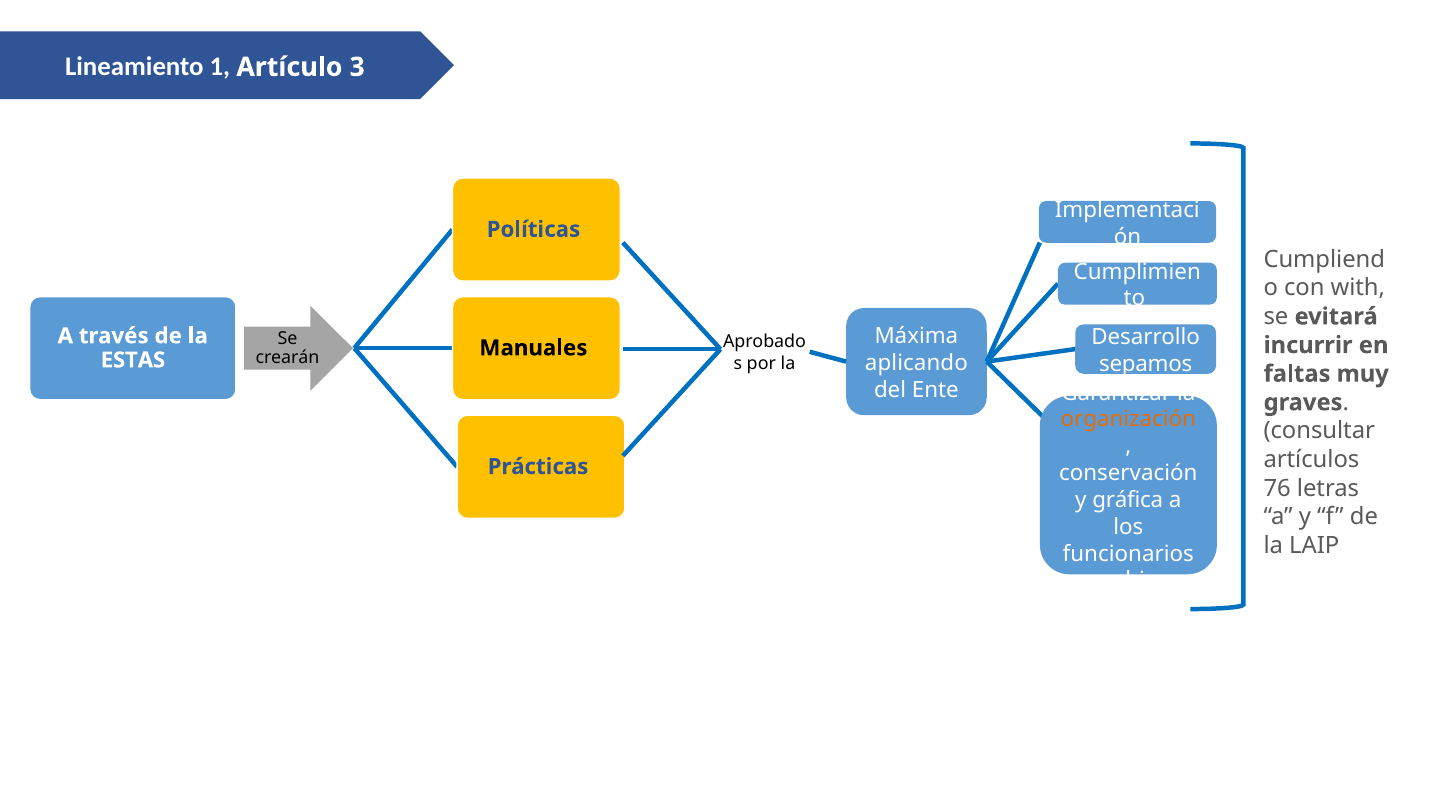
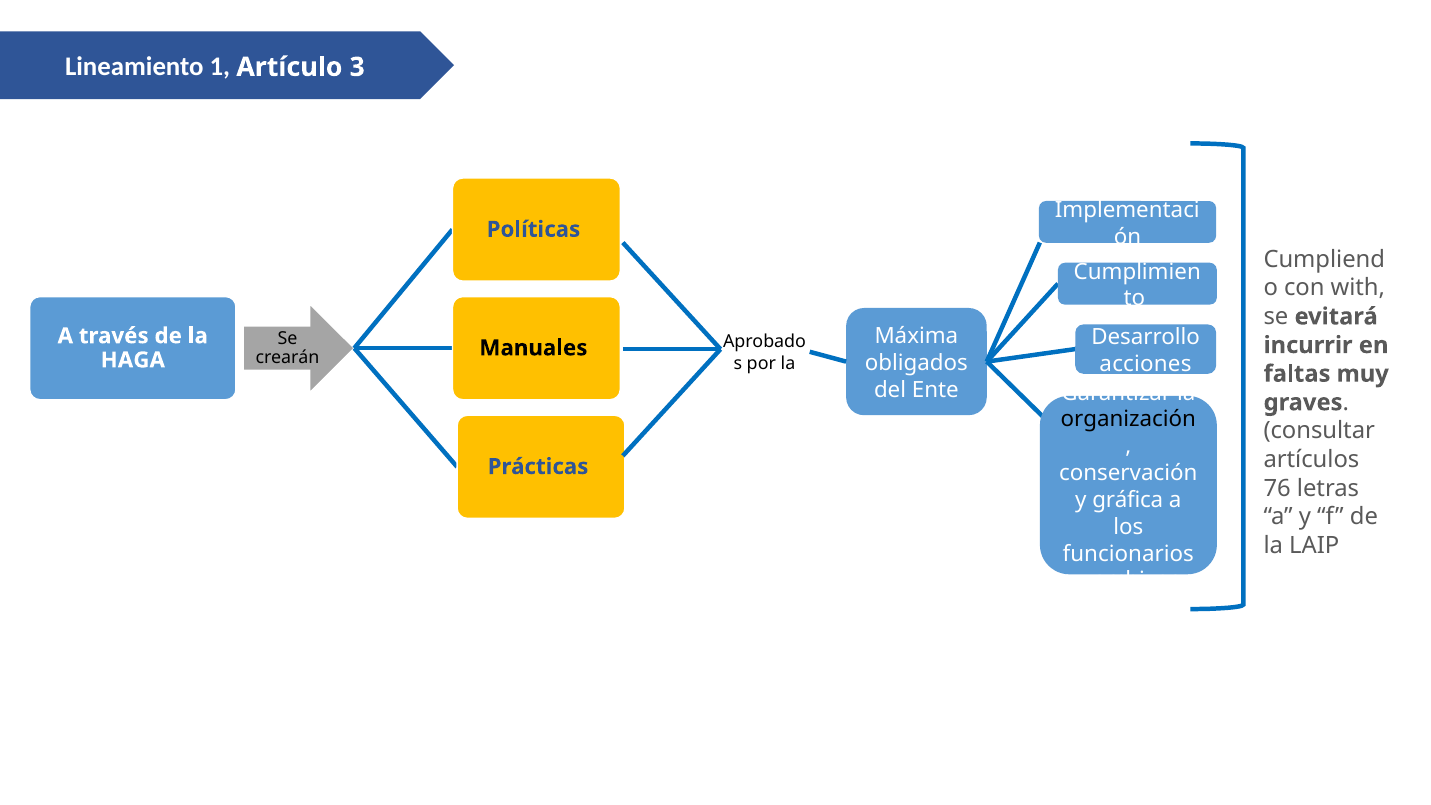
ESTAS: ESTAS -> HAGA
aplicando: aplicando -> obligados
sepamos: sepamos -> acciones
organización colour: orange -> black
